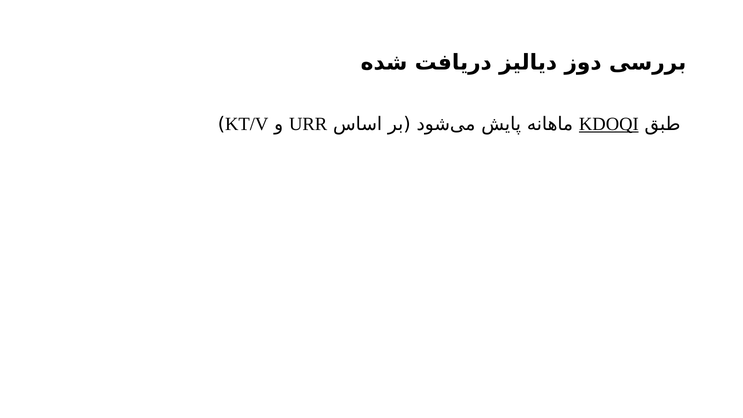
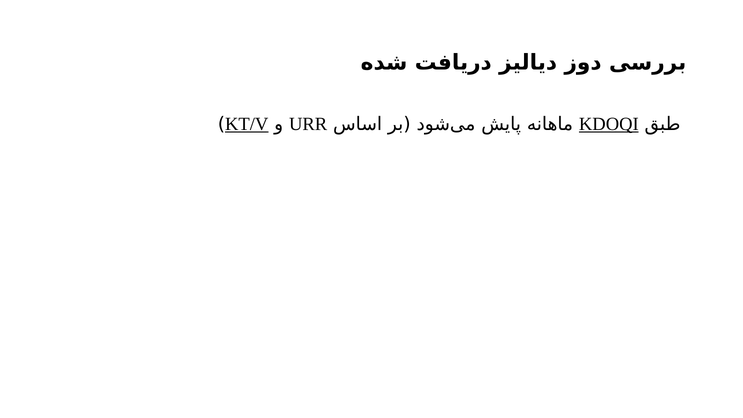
KT/V underline: none -> present
